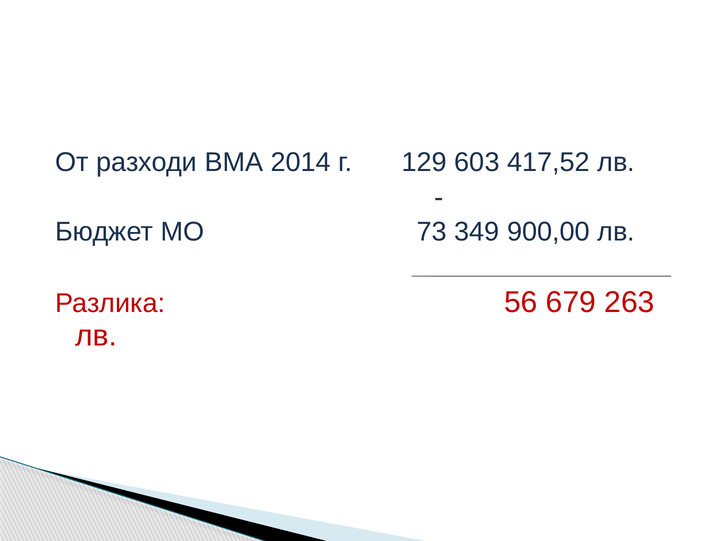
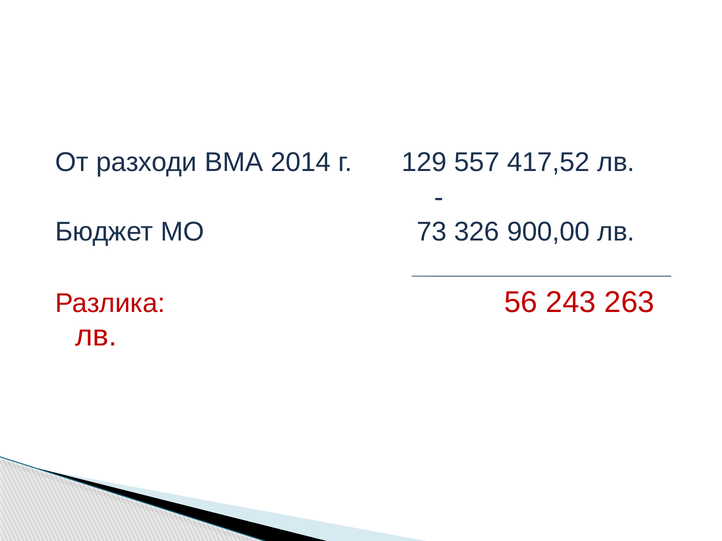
603: 603 -> 557
349: 349 -> 326
679: 679 -> 243
